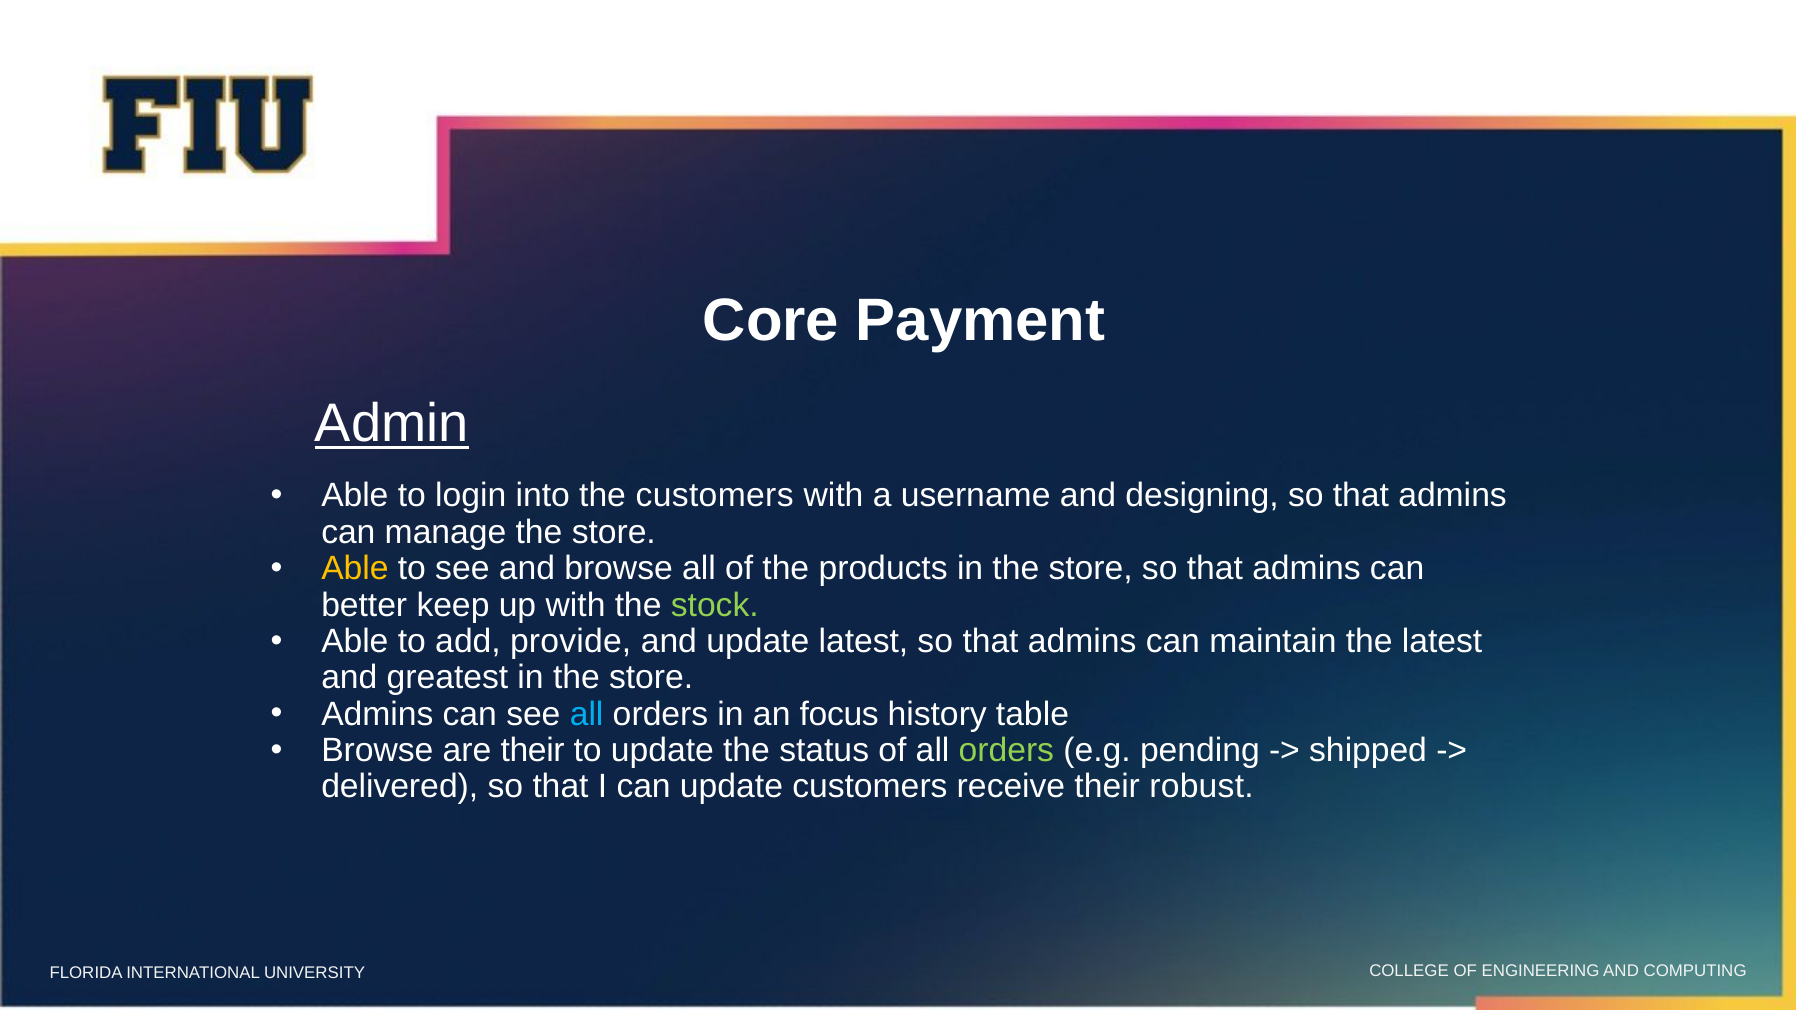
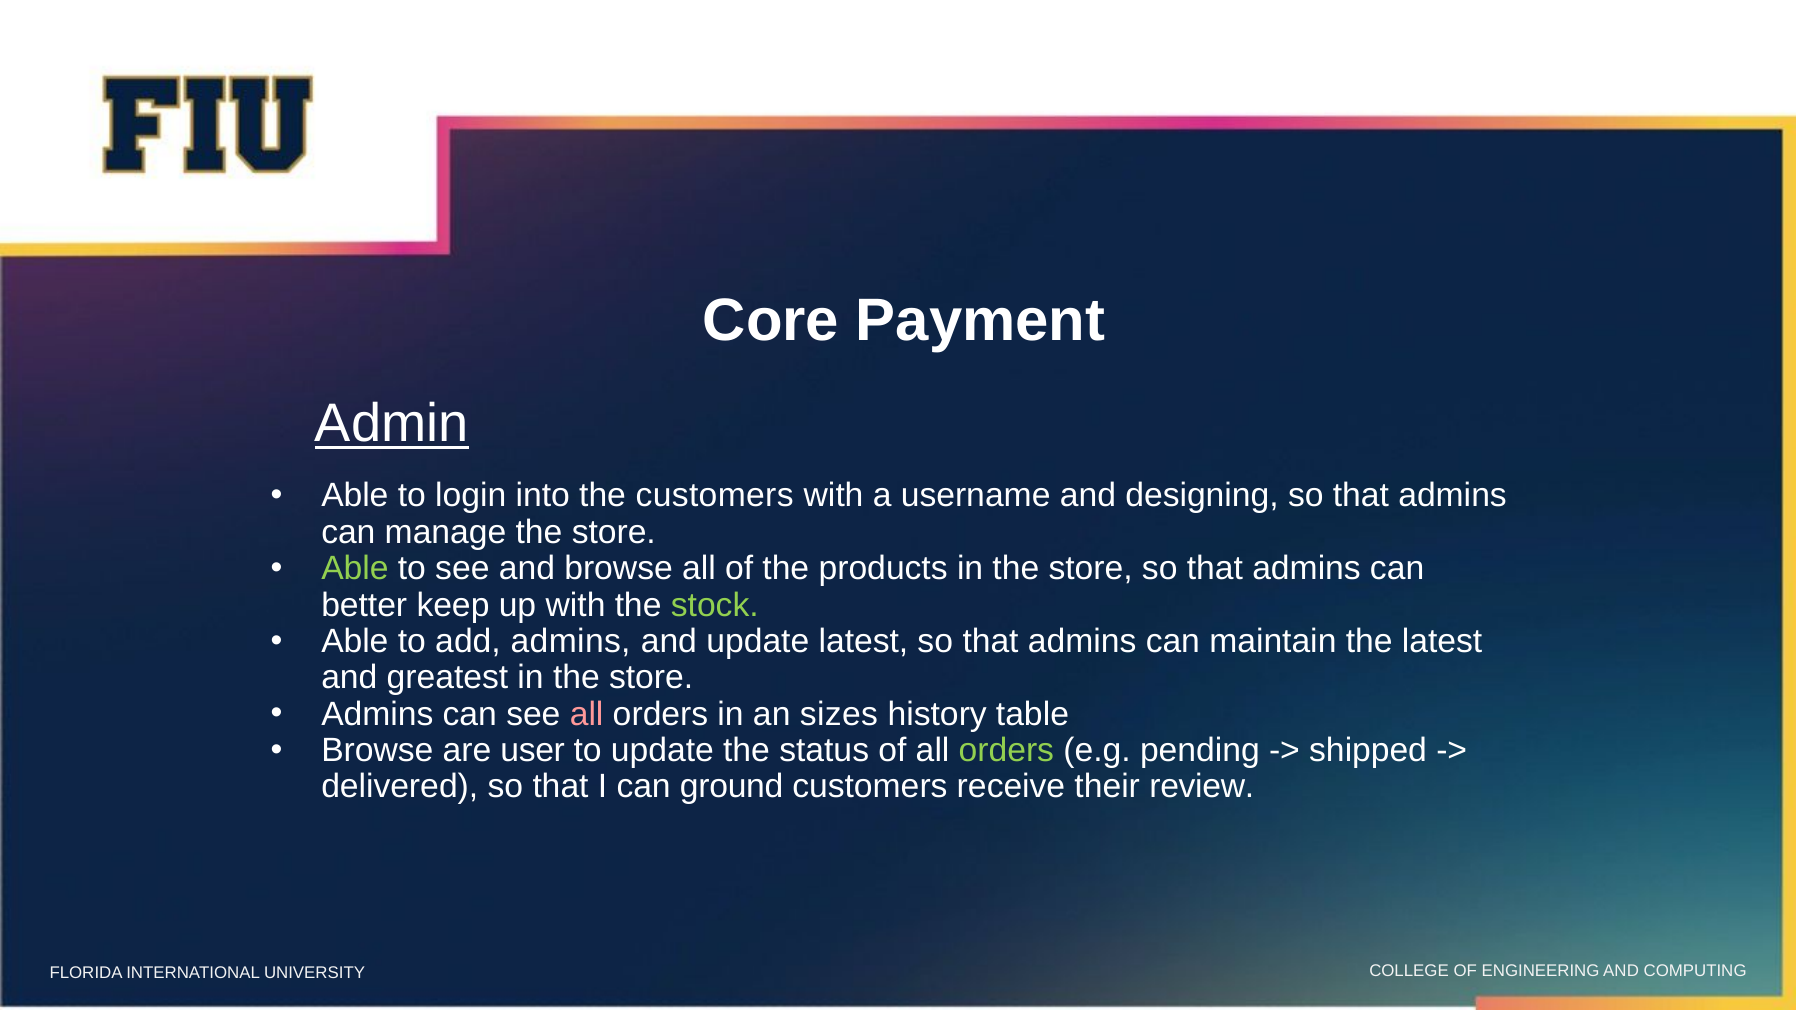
Able at (355, 569) colour: yellow -> light green
add provide: provide -> admins
all at (587, 714) colour: light blue -> pink
focus: focus -> sizes
are their: their -> user
can update: update -> ground
robust: robust -> review
